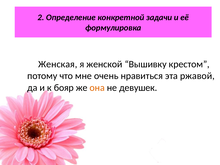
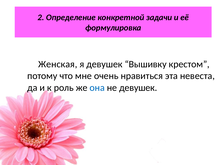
я женской: женской -> девушек
ржавой: ржавой -> невеста
бояр: бояр -> роль
она colour: orange -> blue
